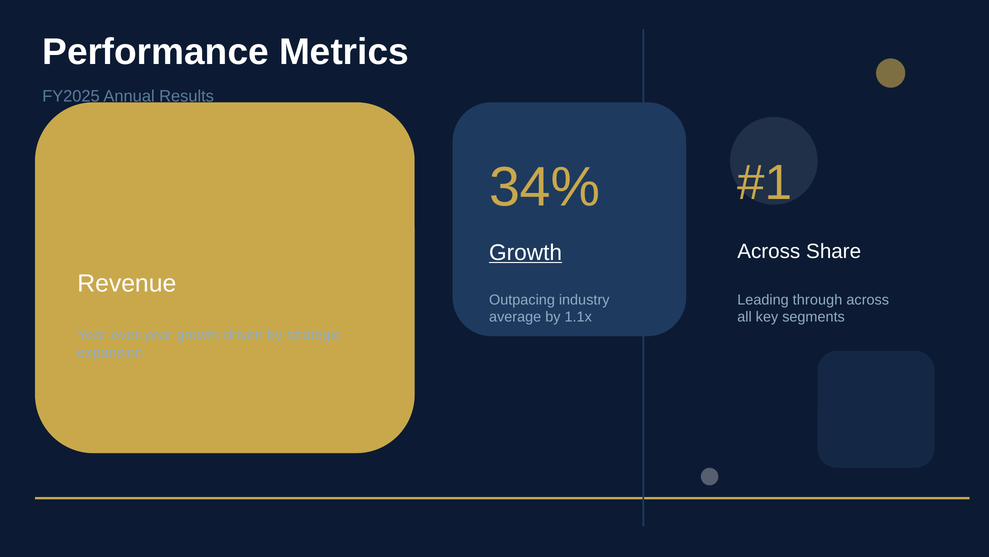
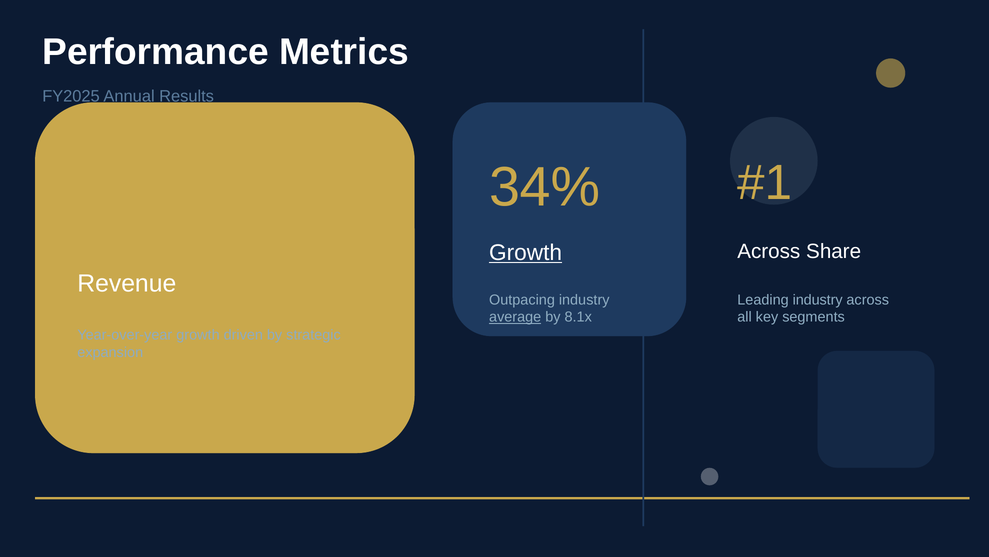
Leading through: through -> industry
average underline: none -> present
1.1x: 1.1x -> 8.1x
